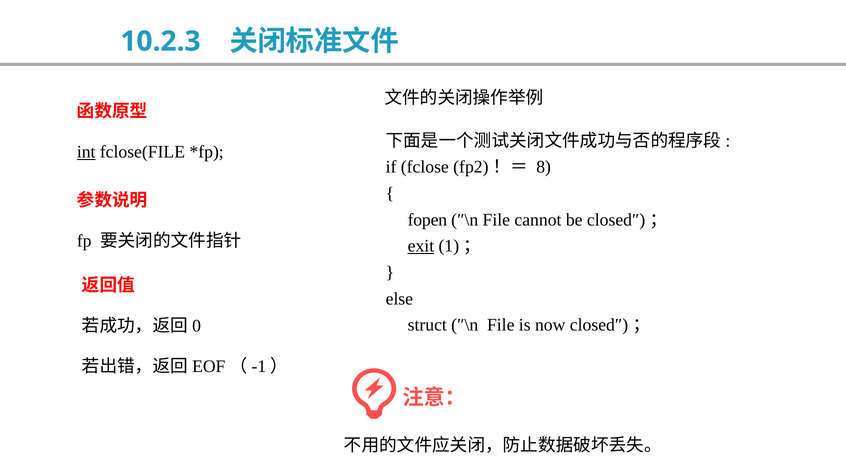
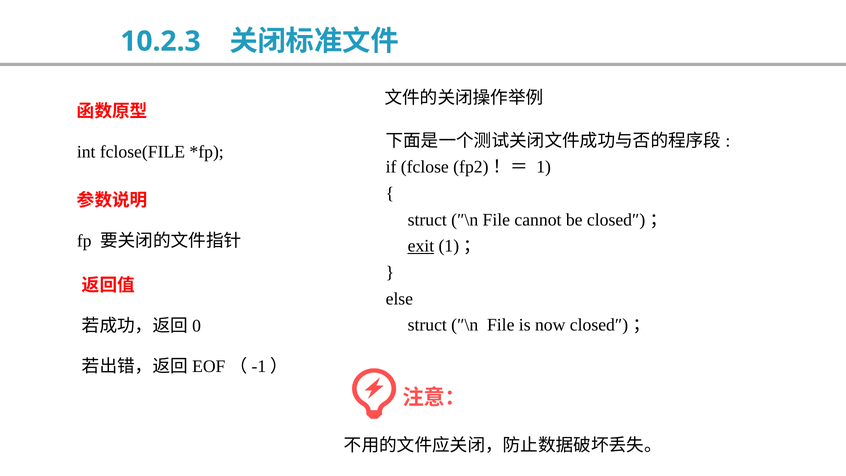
int underline: present -> none
8: 8 -> 1
fopen at (427, 220): fopen -> struct
